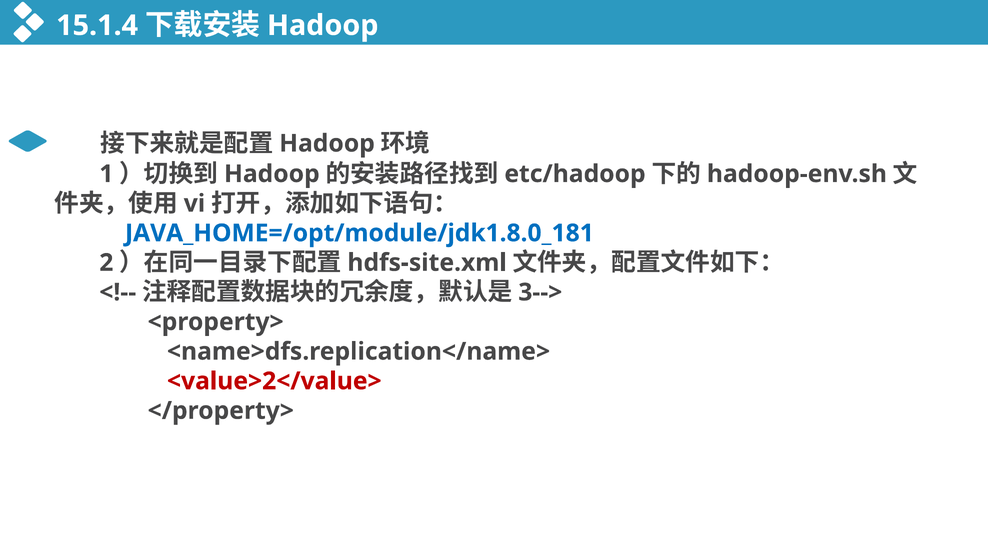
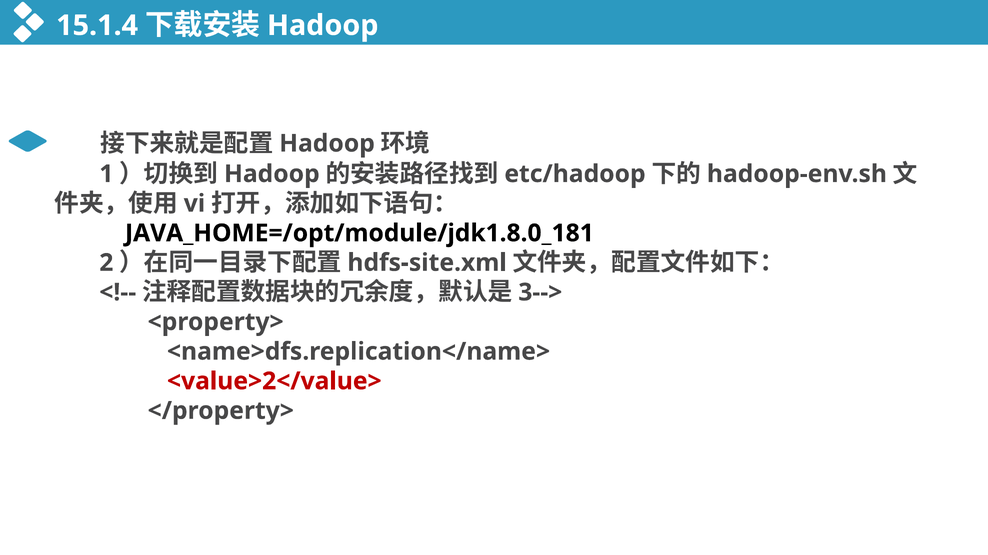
JAVA_HOME=/opt/module/jdk1.8.0_181 colour: blue -> black
